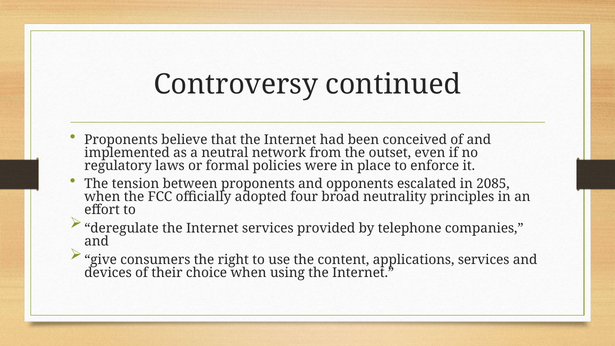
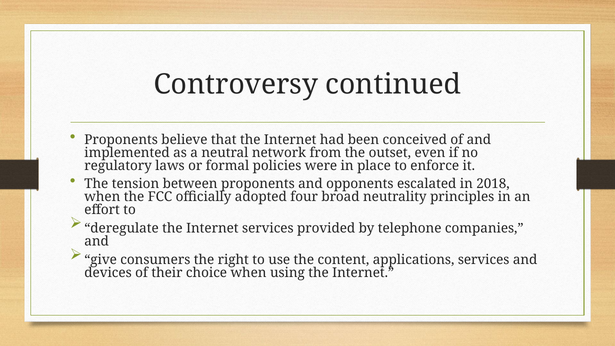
2085: 2085 -> 2018
